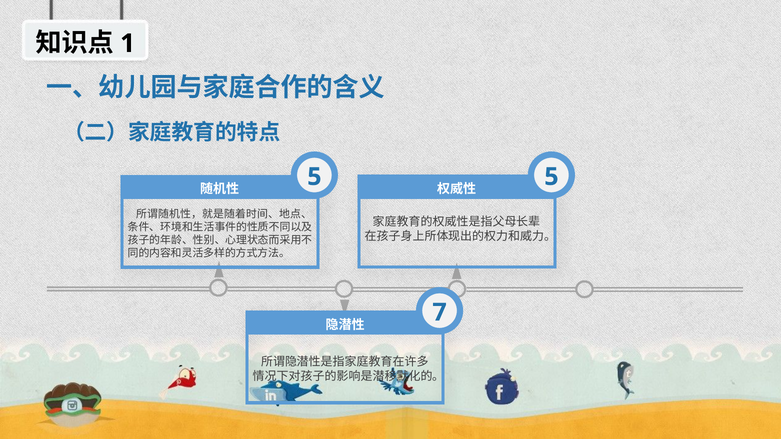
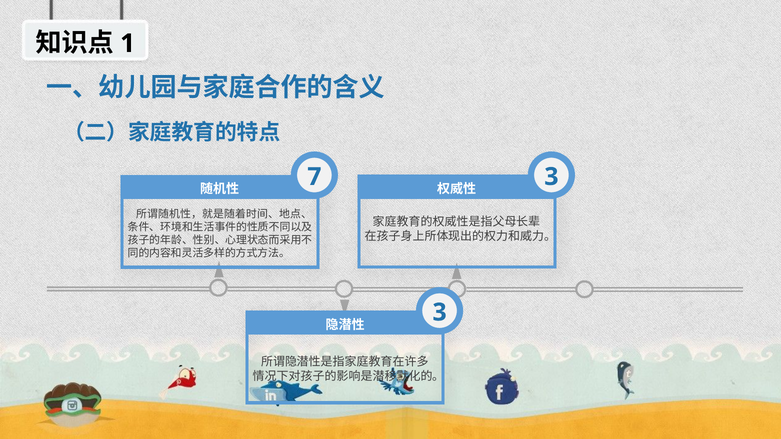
5 at (551, 177): 5 -> 3
5 at (314, 177): 5 -> 7
7 at (440, 313): 7 -> 3
